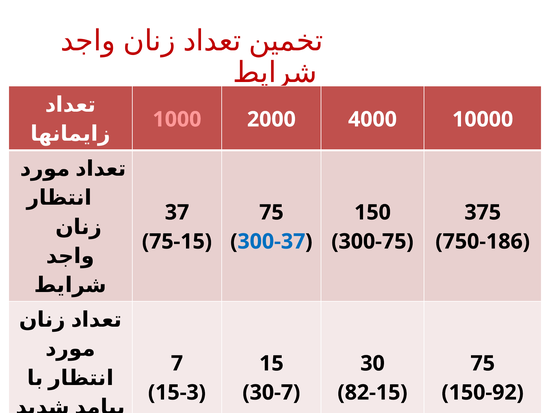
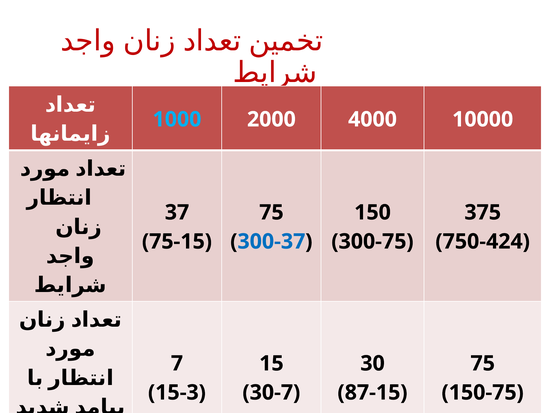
1000 colour: pink -> light blue
750-186: 750-186 -> 750-424
82-15: 82-15 -> 87-15
150-92: 150-92 -> 150-75
